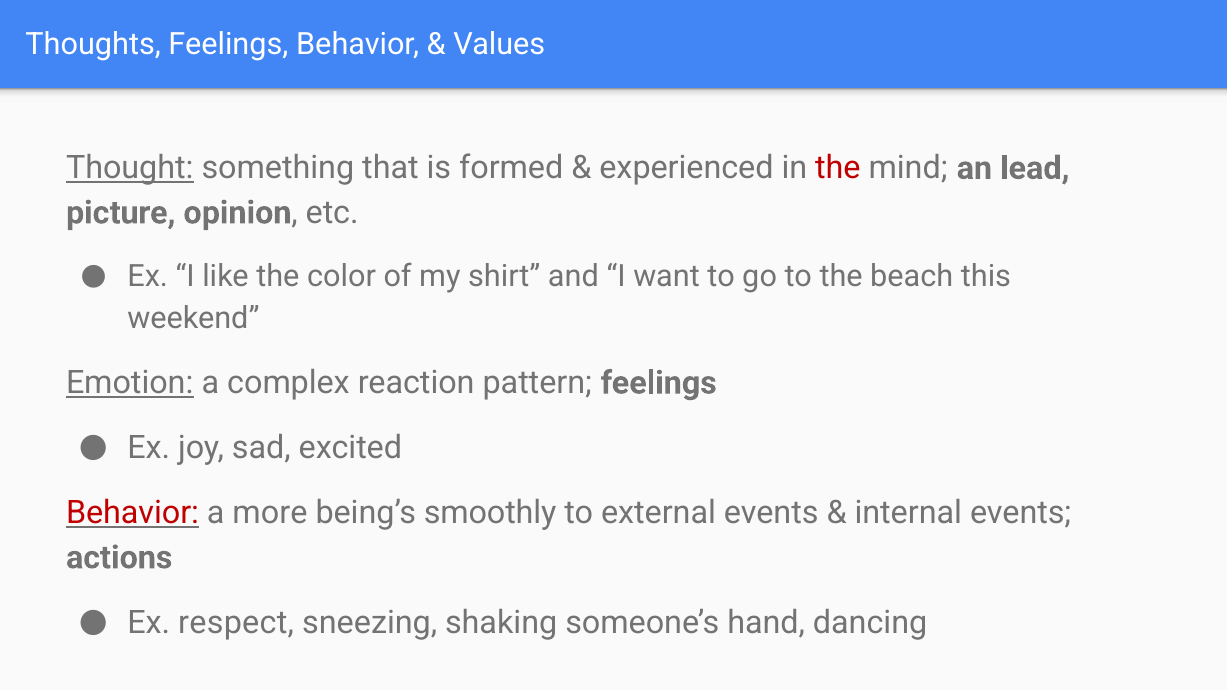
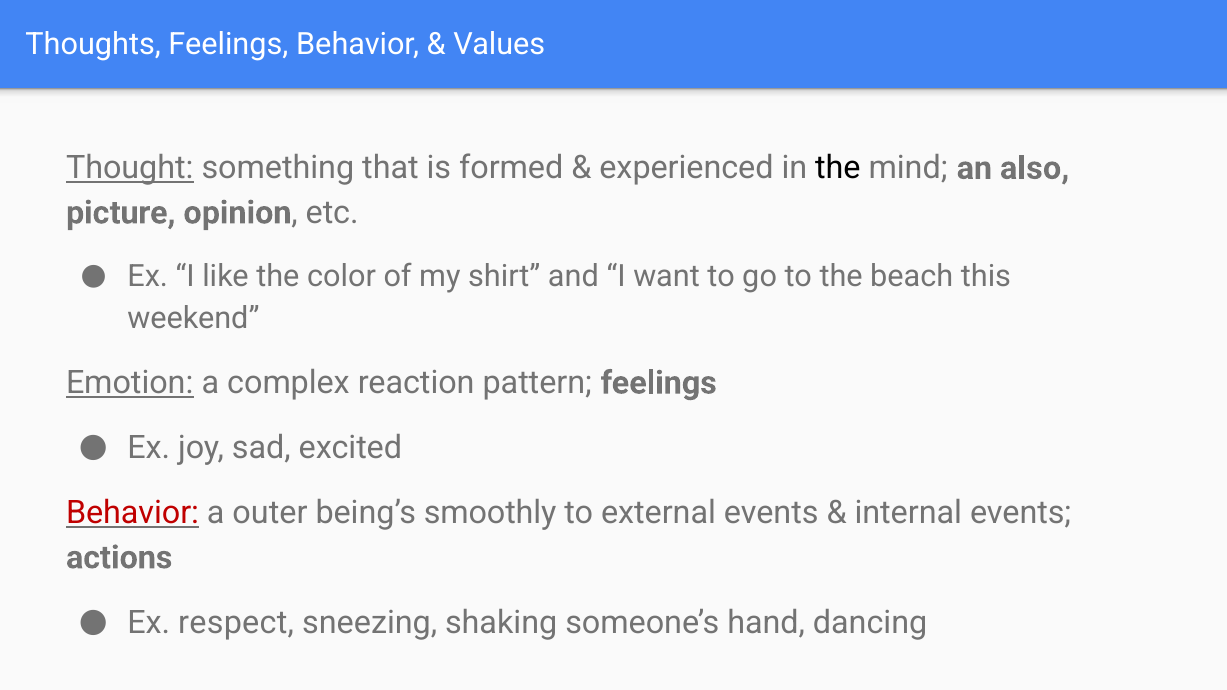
the at (838, 168) colour: red -> black
lead: lead -> also
more: more -> outer
